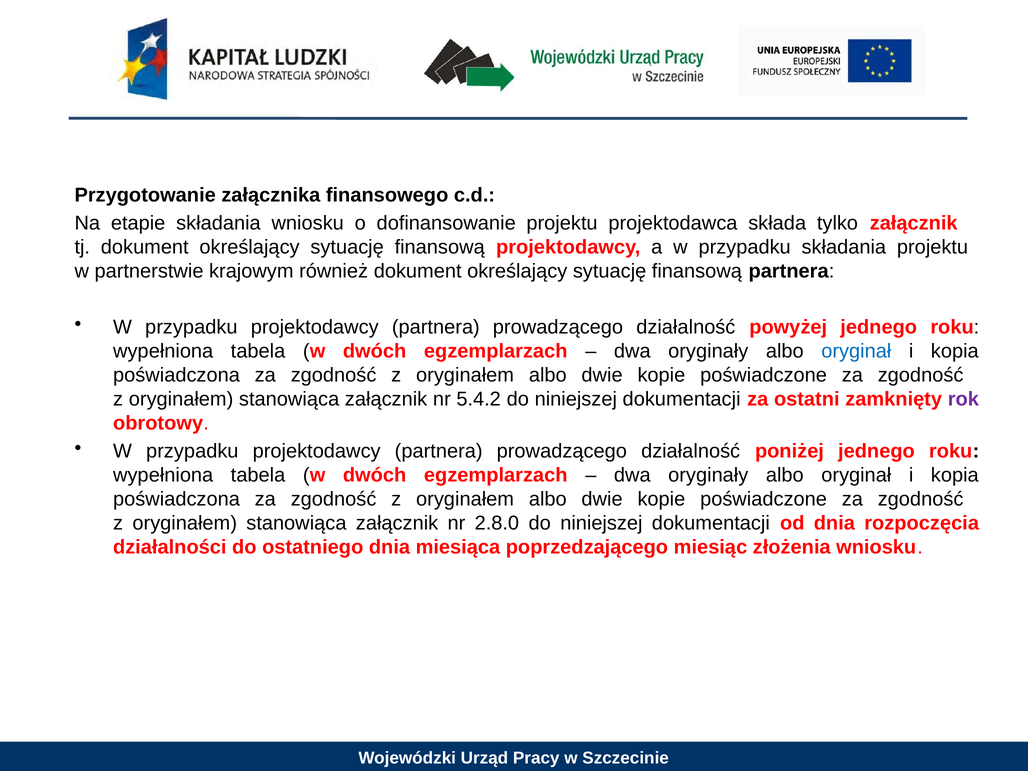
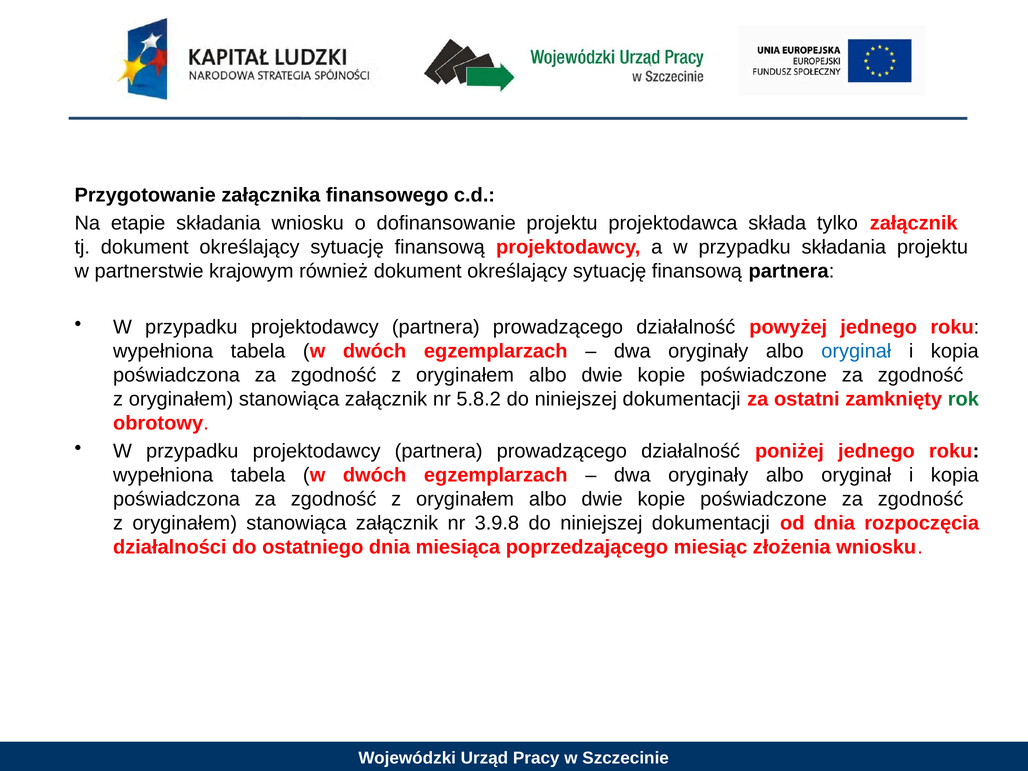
5.4.2: 5.4.2 -> 5.8.2
rok colour: purple -> green
2.8.0: 2.8.0 -> 3.9.8
